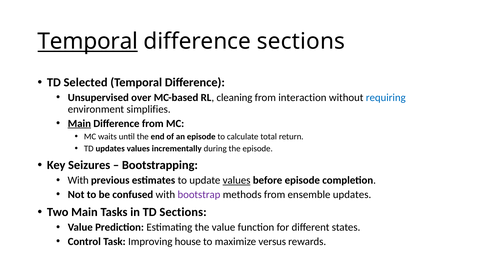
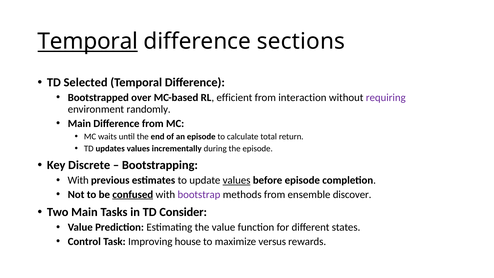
Unsupervised: Unsupervised -> Bootstrapped
cleaning: cleaning -> efficient
requiring colour: blue -> purple
simplifies: simplifies -> randomly
Main at (79, 123) underline: present -> none
Seizures: Seizures -> Discrete
confused underline: none -> present
ensemble updates: updates -> discover
TD Sections: Sections -> Consider
